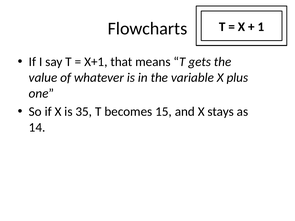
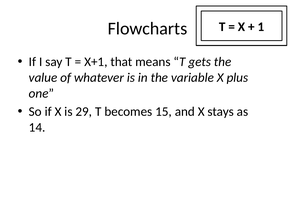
35: 35 -> 29
